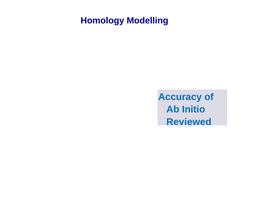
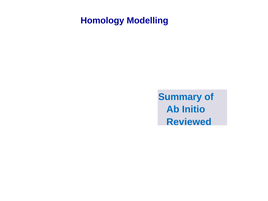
Accuracy: Accuracy -> Summary
